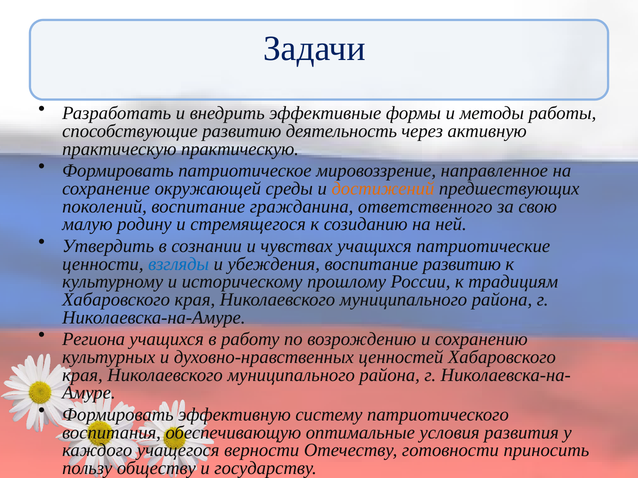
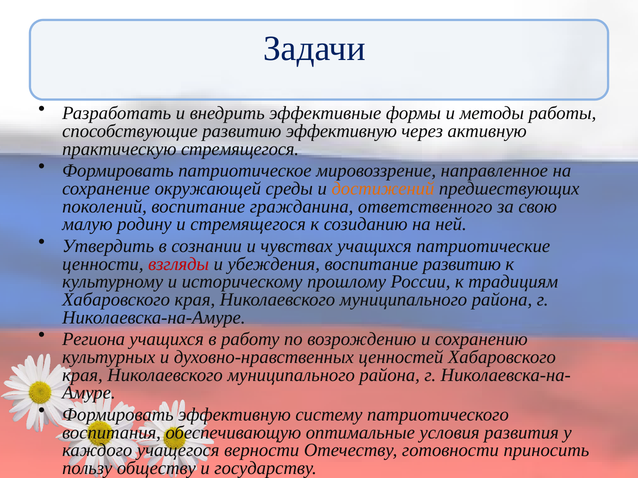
развитию деятельность: деятельность -> эффективную
практическую практическую: практическую -> стремящегося
взгляды colour: blue -> red
